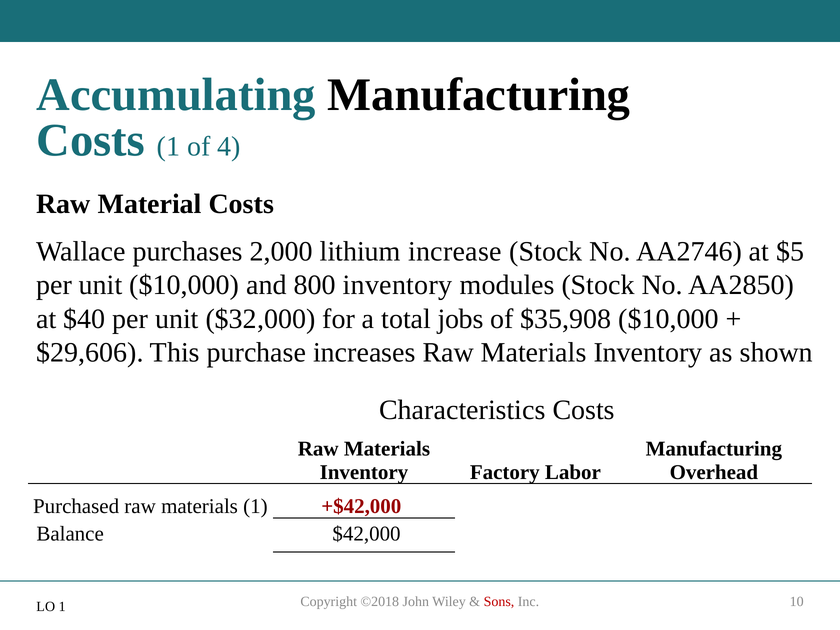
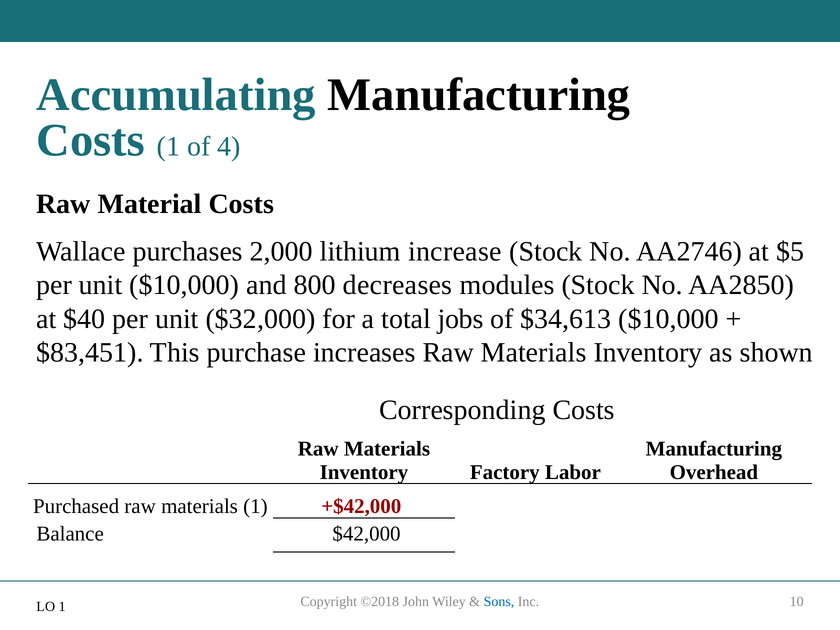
800 inventory: inventory -> decreases
$35,908: $35,908 -> $34,613
$29,606: $29,606 -> $83,451
Characteristics: Characteristics -> Corresponding
Sons colour: red -> blue
